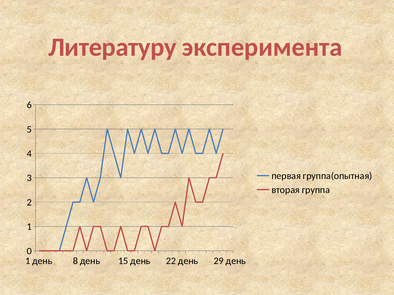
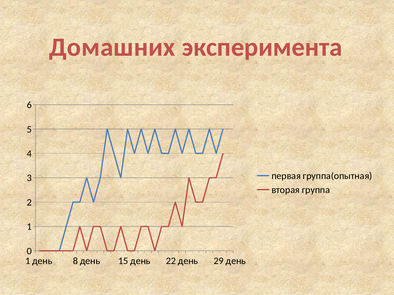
Литературу: Литературу -> Домашних
